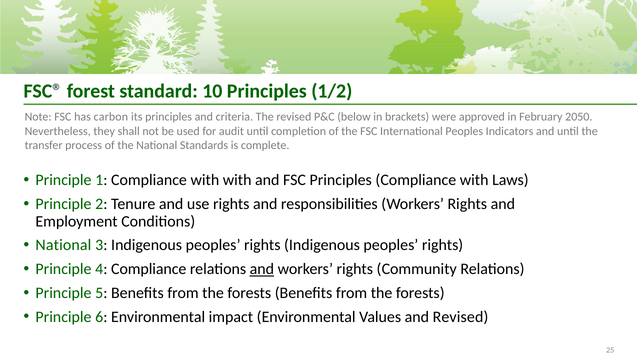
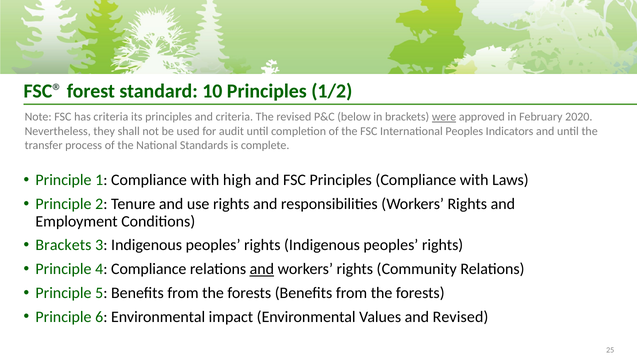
has carbon: carbon -> criteria
were underline: none -> present
2050: 2050 -> 2020
with with: with -> high
National at (63, 245): National -> Brackets
